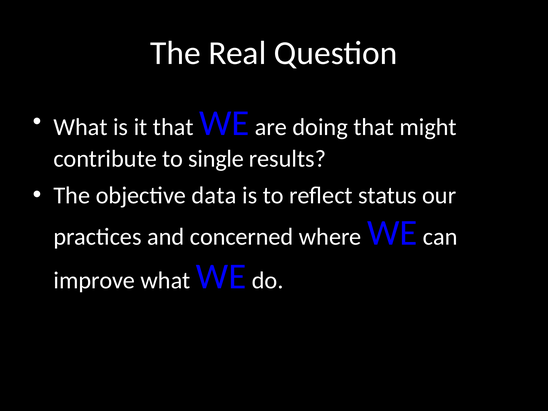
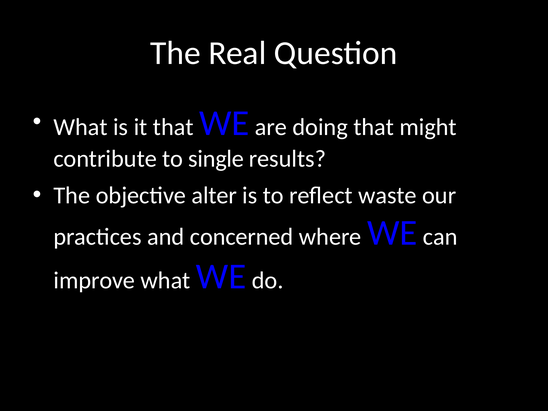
data: data -> alter
status: status -> waste
